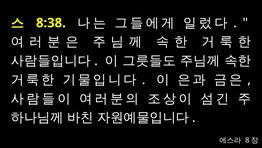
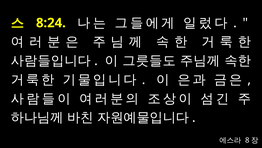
8:38: 8:38 -> 8:24
